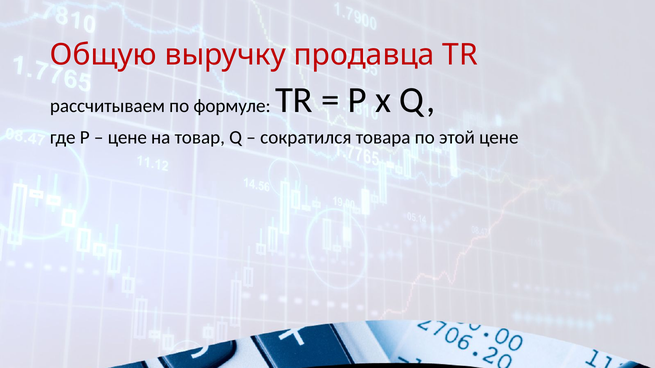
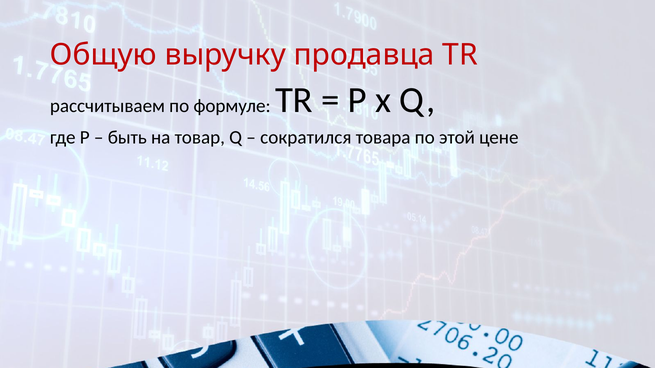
цене at (127, 138): цене -> быть
